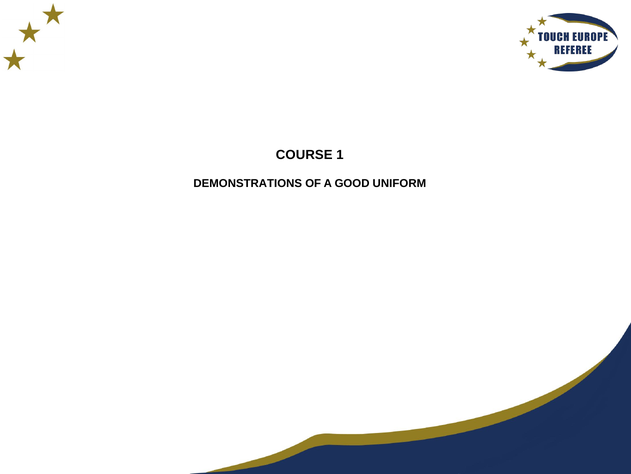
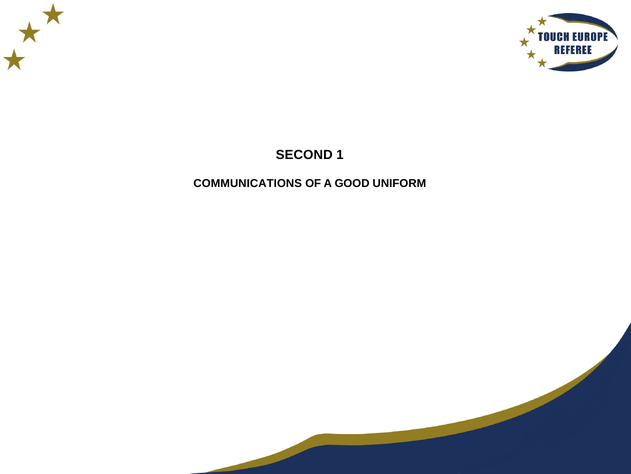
COURSE: COURSE -> SECOND
DEMONSTRATIONS: DEMONSTRATIONS -> COMMUNICATIONS
